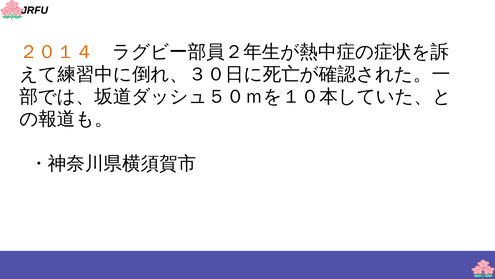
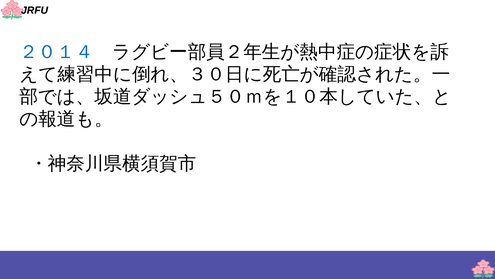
２０１４ colour: orange -> blue
